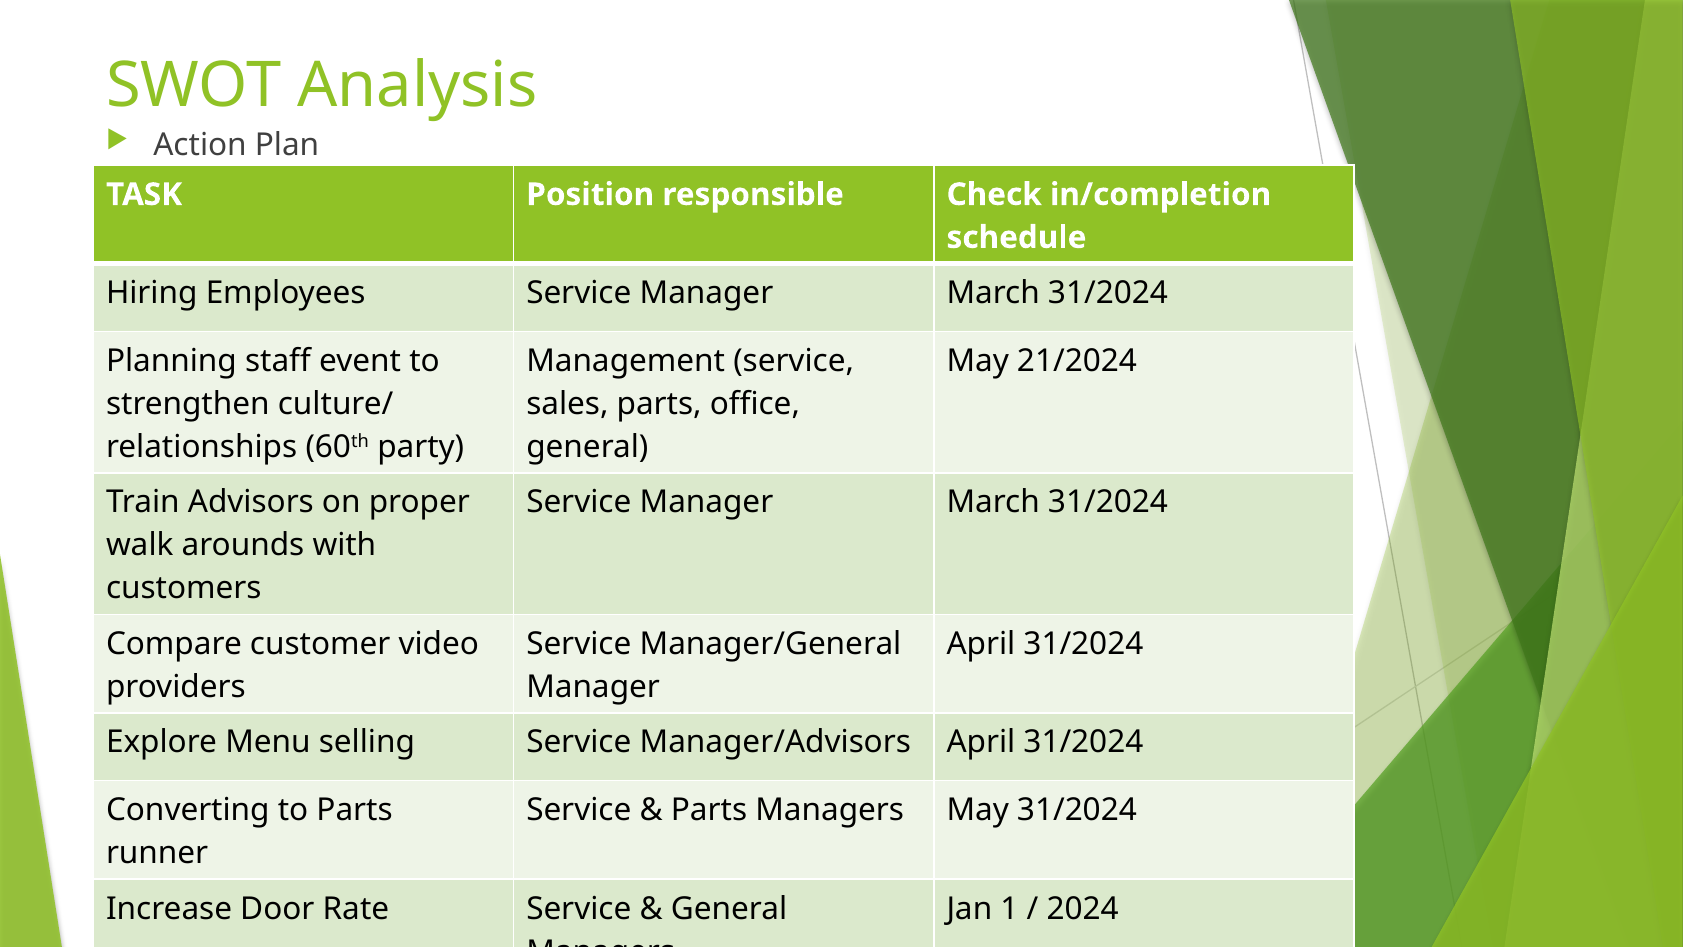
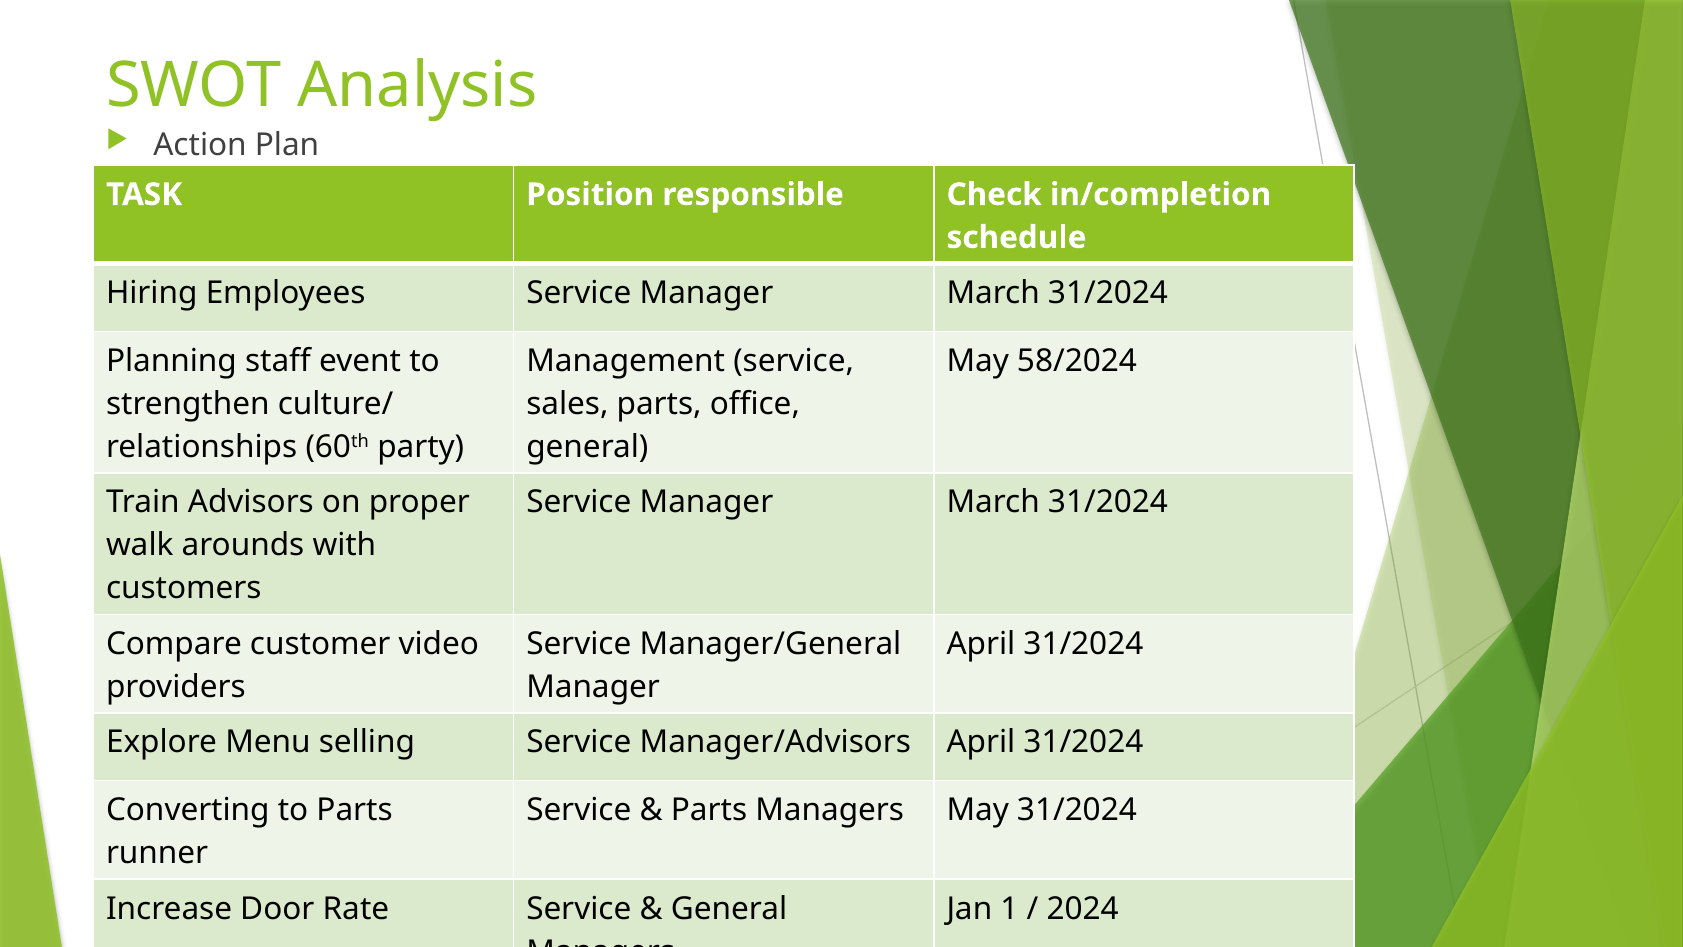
21/2024: 21/2024 -> 58/2024
